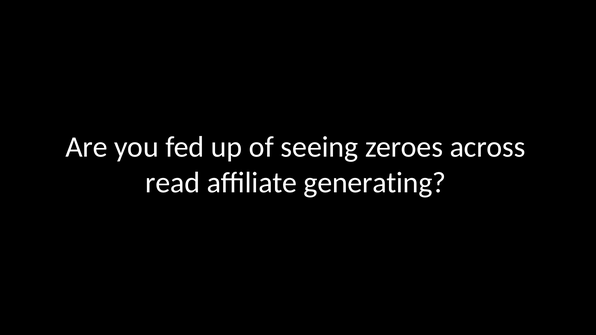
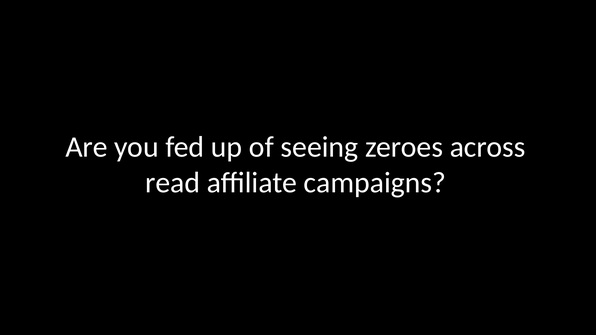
generating: generating -> campaigns
